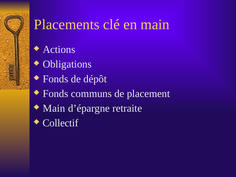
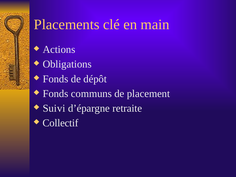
Main at (54, 108): Main -> Suivi
